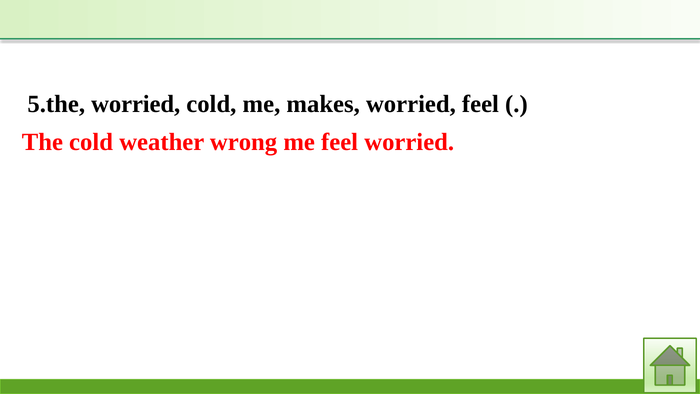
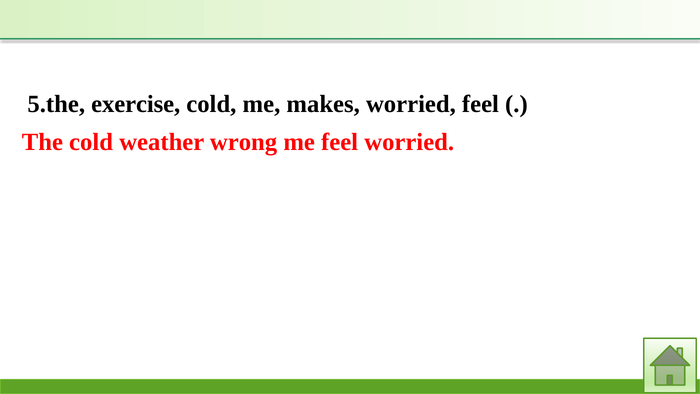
5.the worried: worried -> exercise
